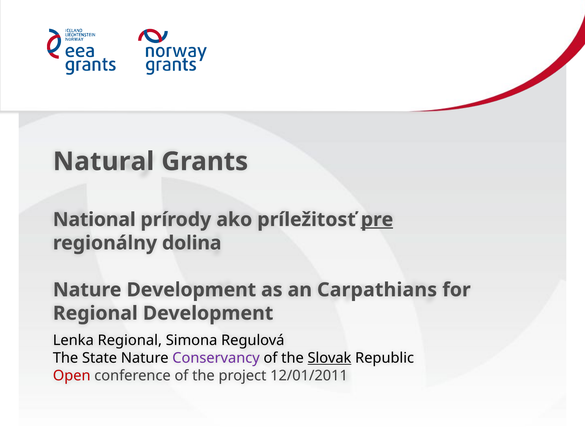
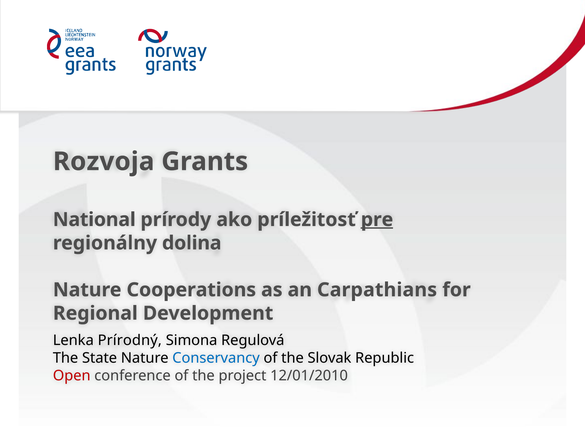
Natural: Natural -> Rozvoja
Nature Development: Development -> Cooperations
Lenka Regional: Regional -> Prírodný
Conservancy colour: purple -> blue
Slovak underline: present -> none
12/01/2011: 12/01/2011 -> 12/01/2010
